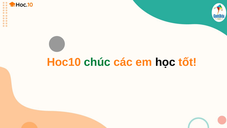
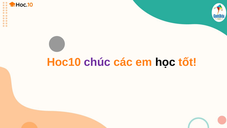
chúc colour: green -> purple
